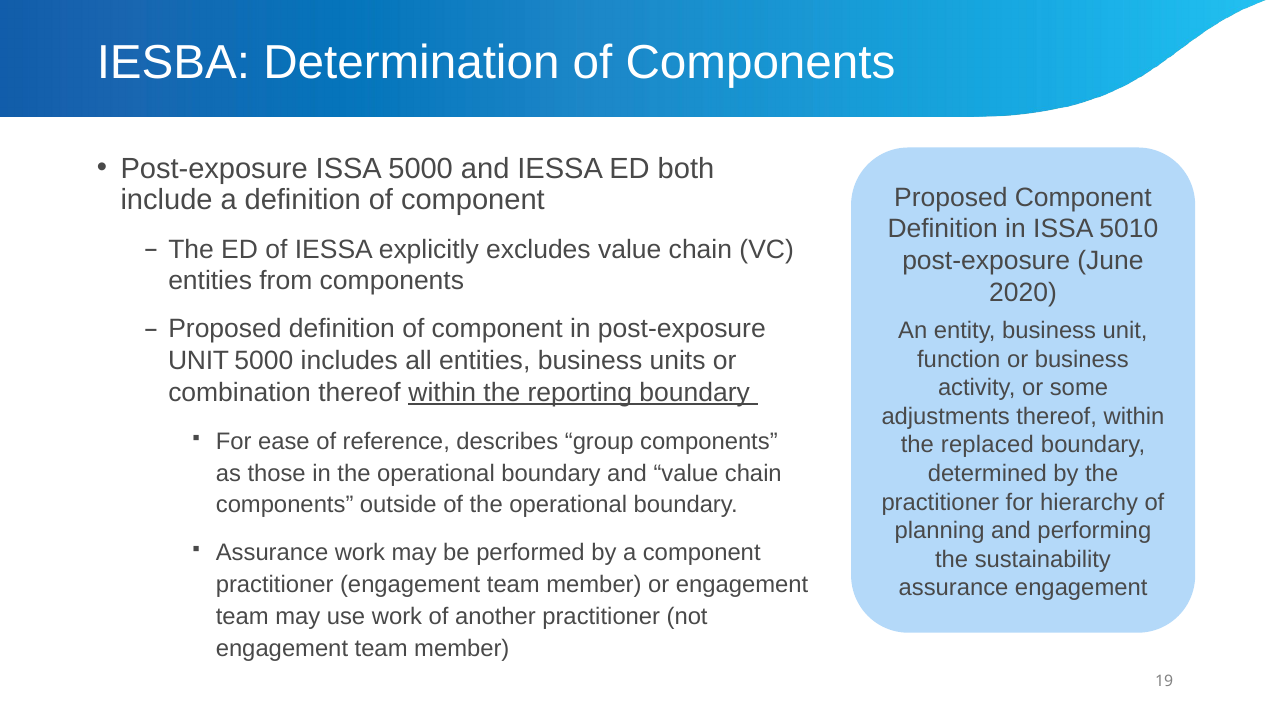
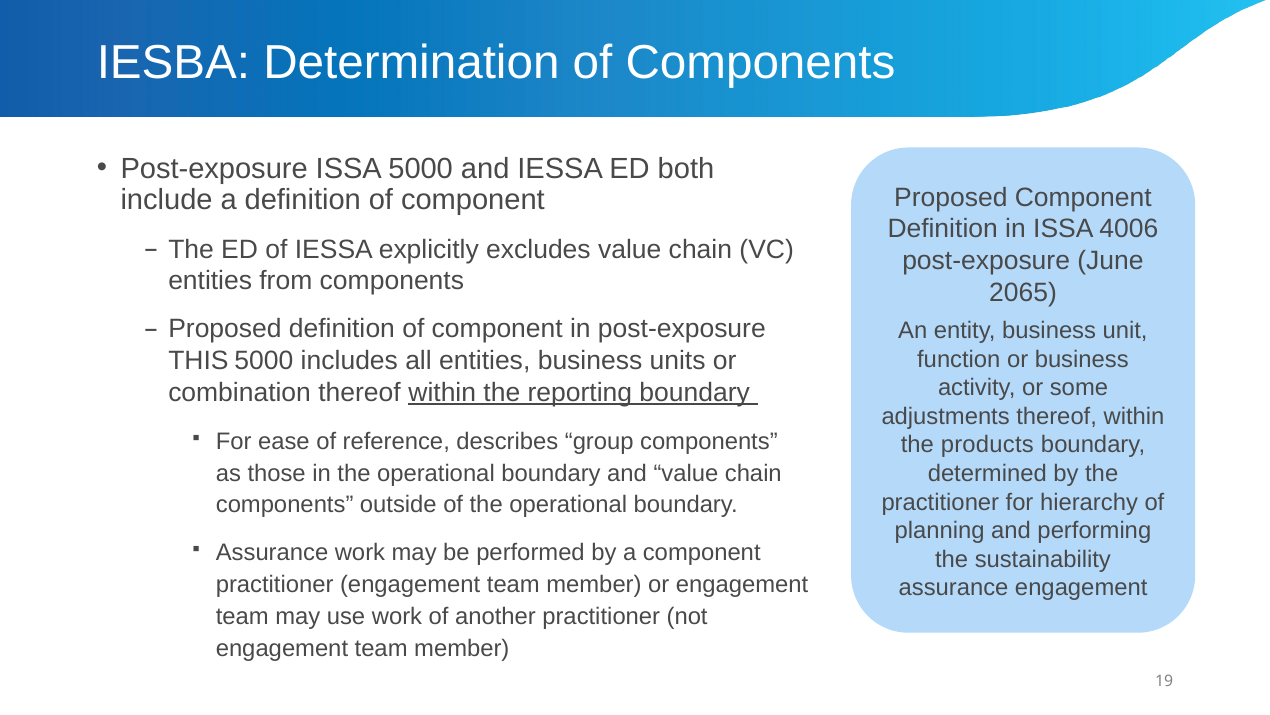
5010: 5010 -> 4006
2020: 2020 -> 2065
UNIT at (199, 360): UNIT -> THIS
replaced: replaced -> products
